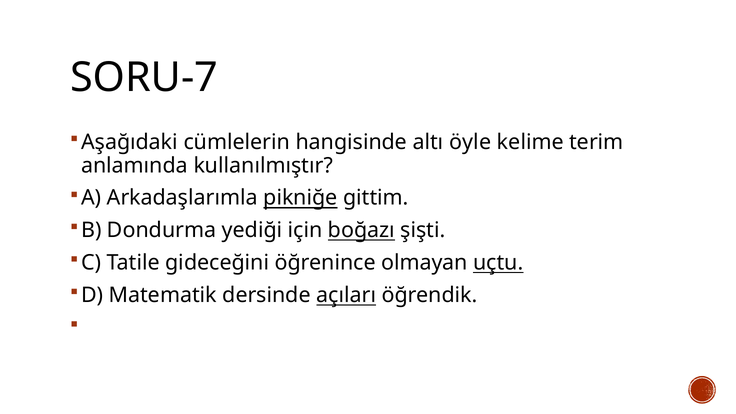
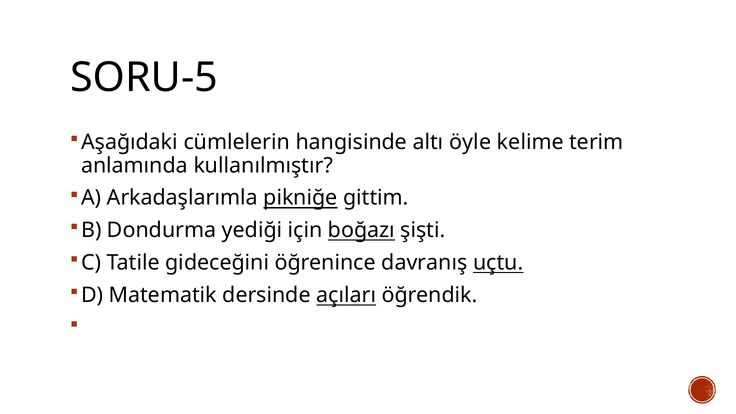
SORU-7: SORU-7 -> SORU-5
olmayan: olmayan -> davranış
